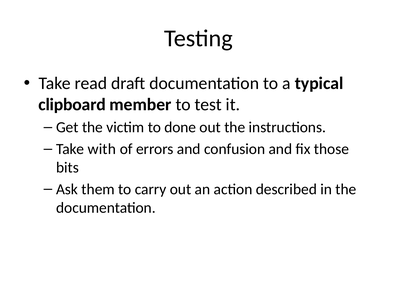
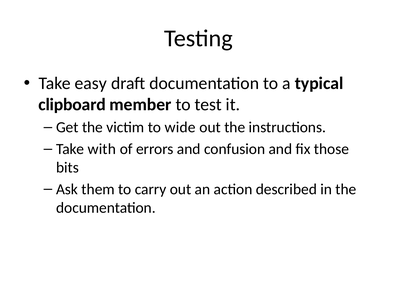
read: read -> easy
done: done -> wide
